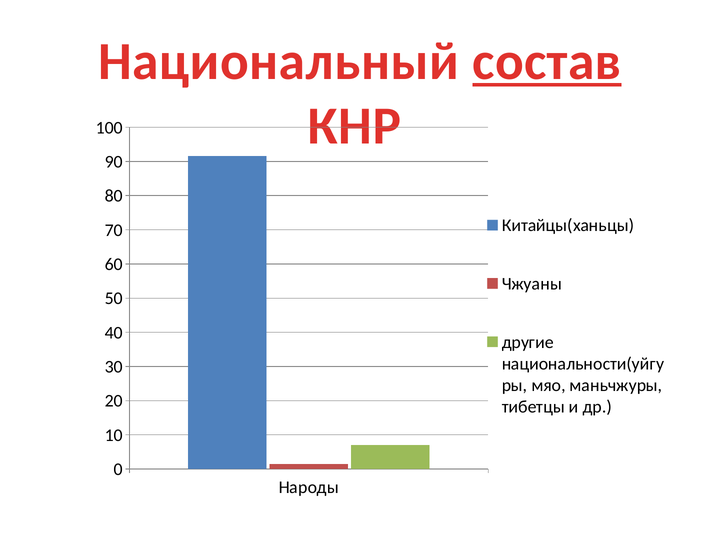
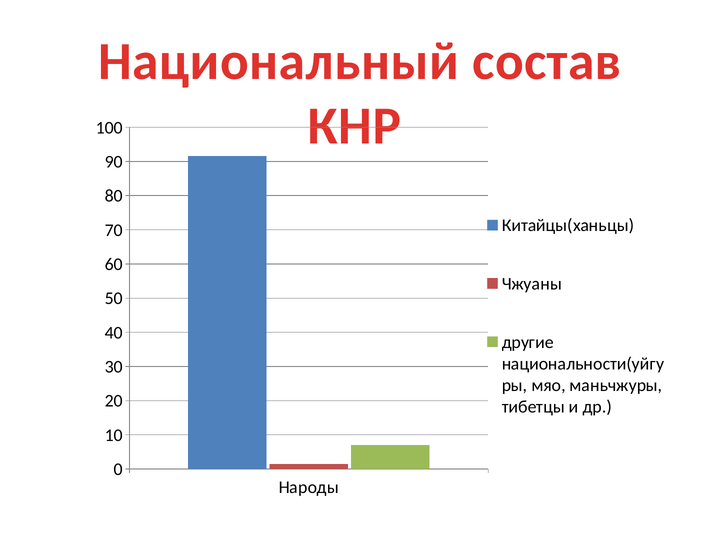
состав underline: present -> none
